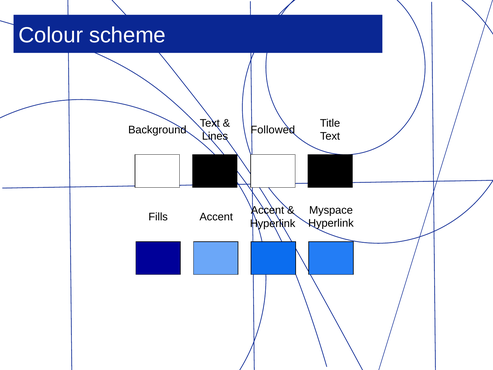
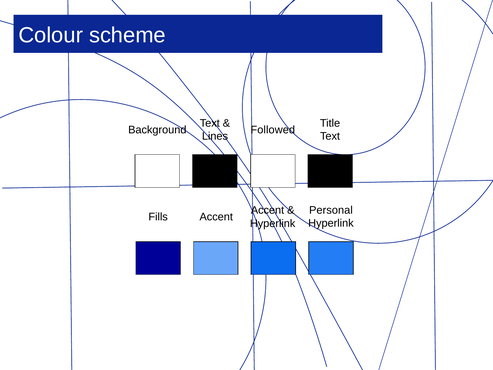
Myspace: Myspace -> Personal
